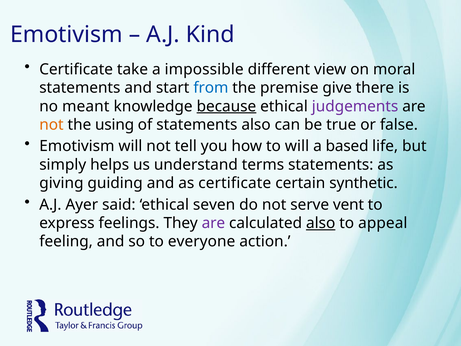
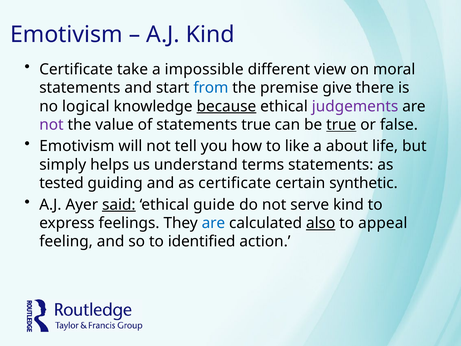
meant: meant -> logical
not at (51, 125) colour: orange -> purple
using: using -> value
statements also: also -> true
true at (341, 125) underline: none -> present
to will: will -> like
based: based -> about
giving: giving -> tested
said underline: none -> present
seven: seven -> guide
serve vent: vent -> kind
are at (213, 223) colour: purple -> blue
everyone: everyone -> identified
